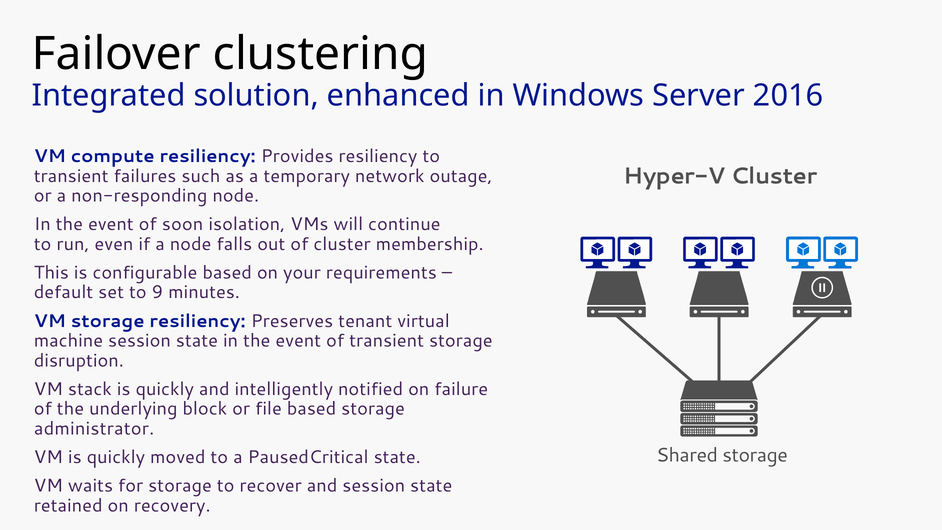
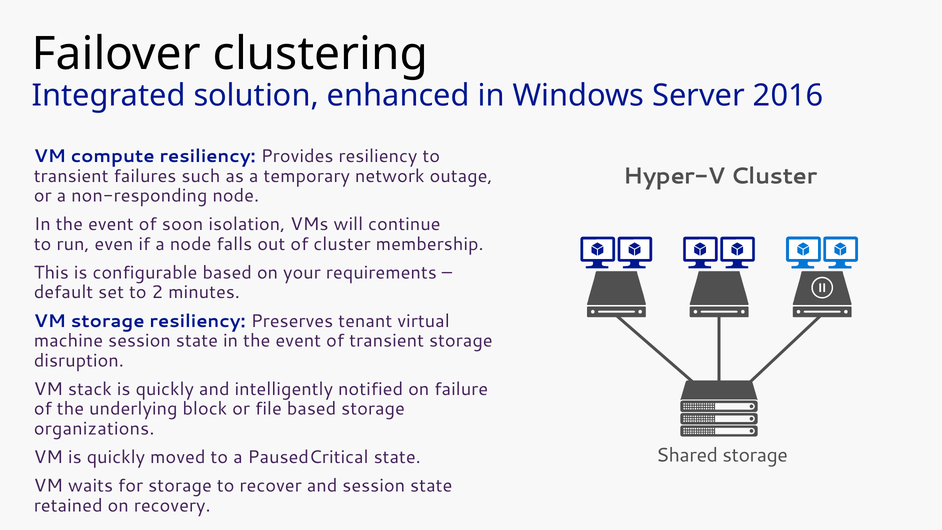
9: 9 -> 2
administrator: administrator -> organizations
